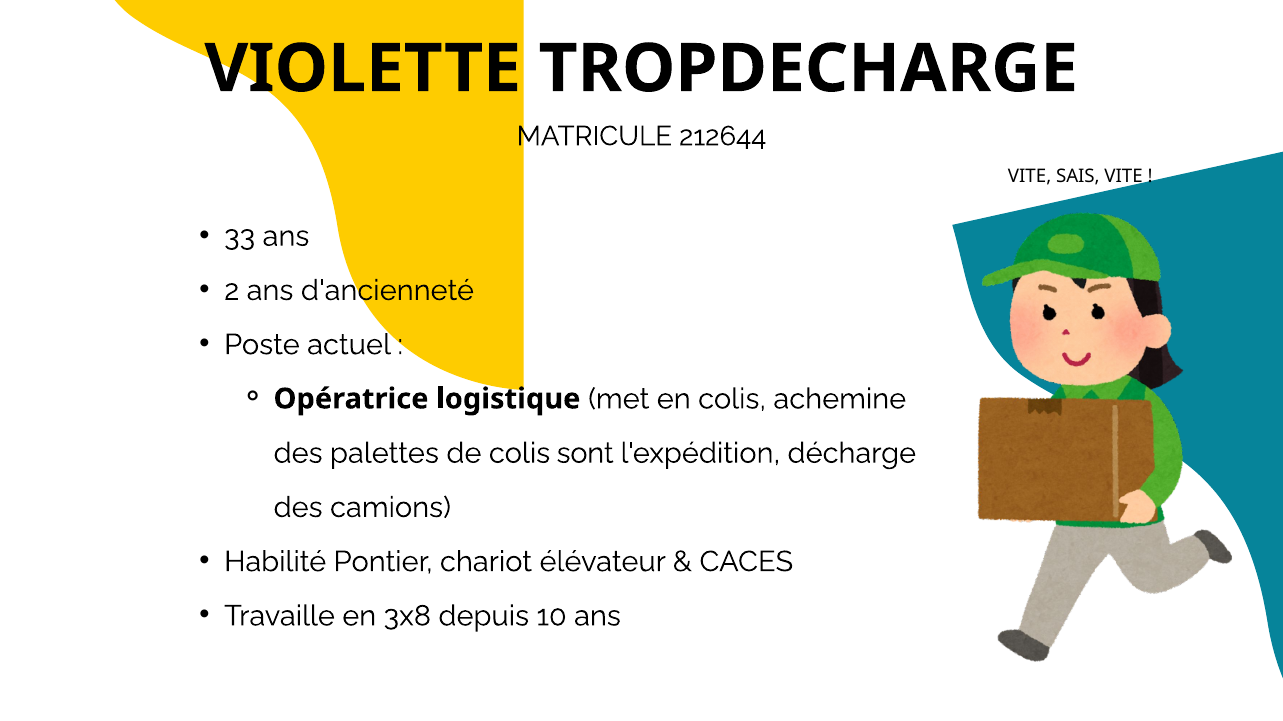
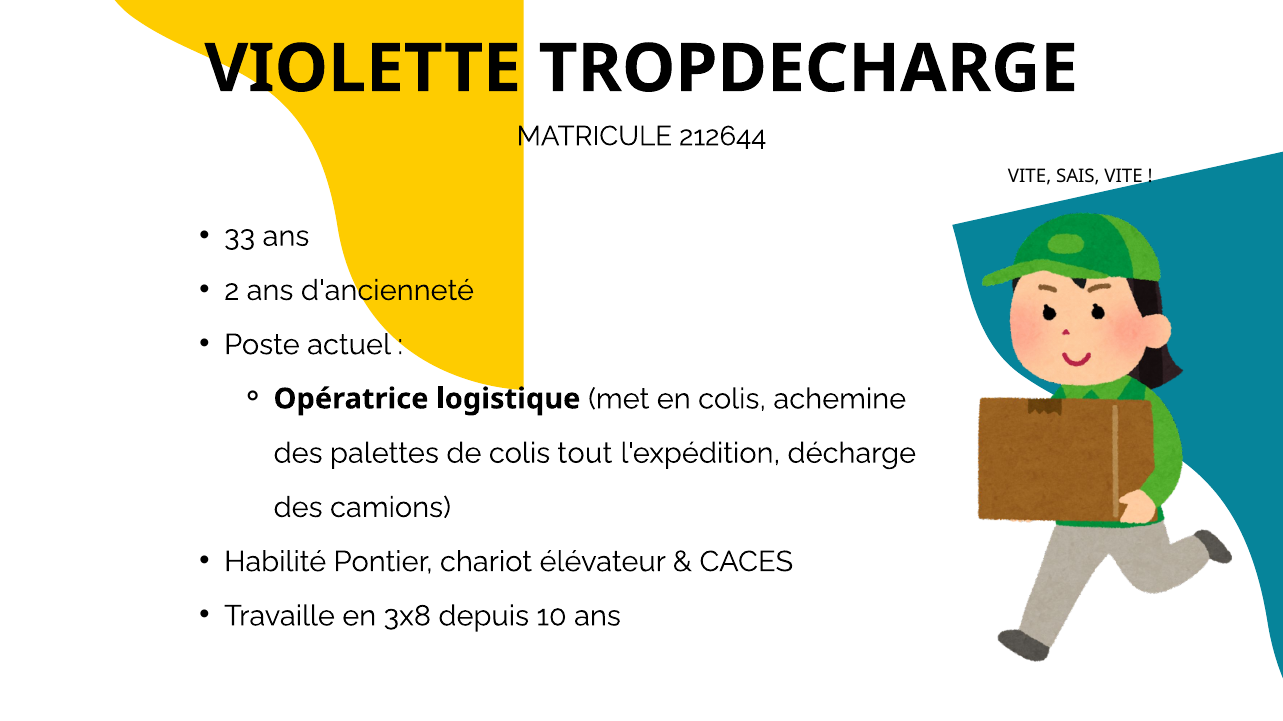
sont: sont -> tout
